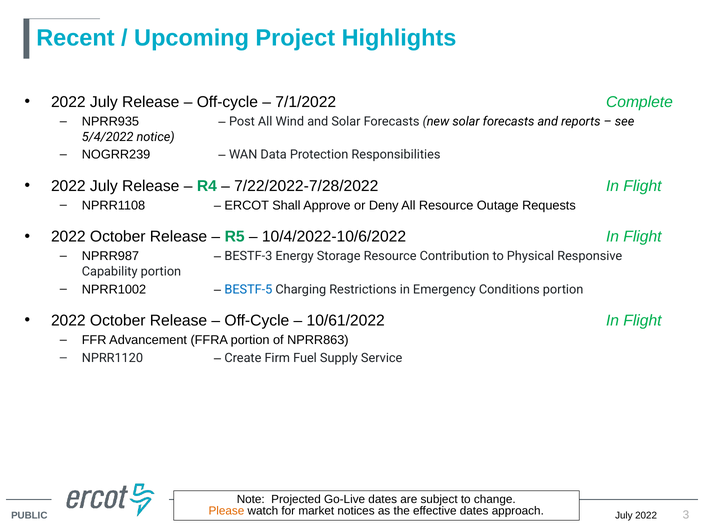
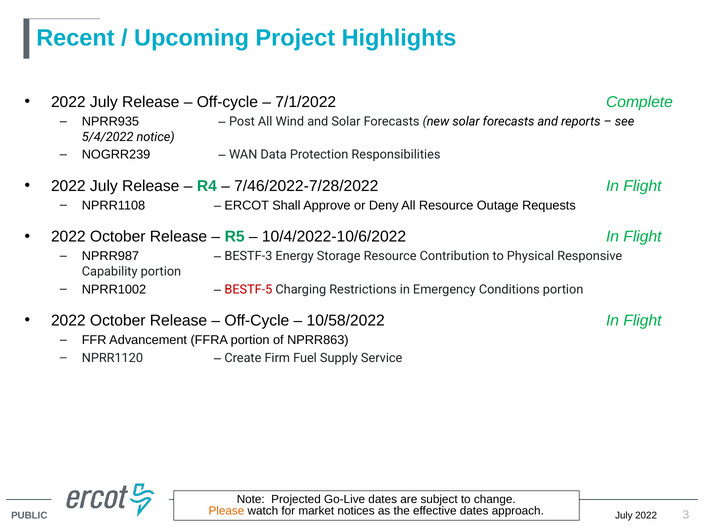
7/22/2022-7/28/2022: 7/22/2022-7/28/2022 -> 7/46/2022-7/28/2022
BESTF-5 colour: blue -> red
10/61/2022: 10/61/2022 -> 10/58/2022
